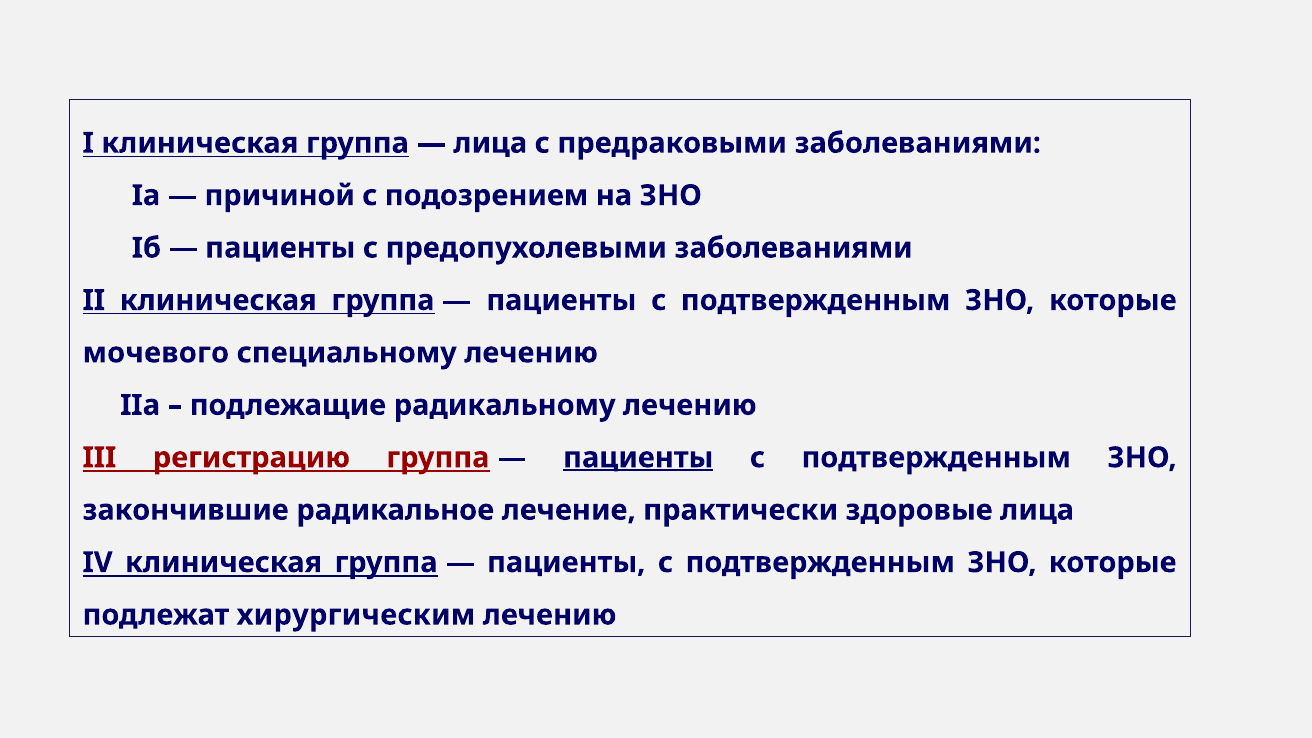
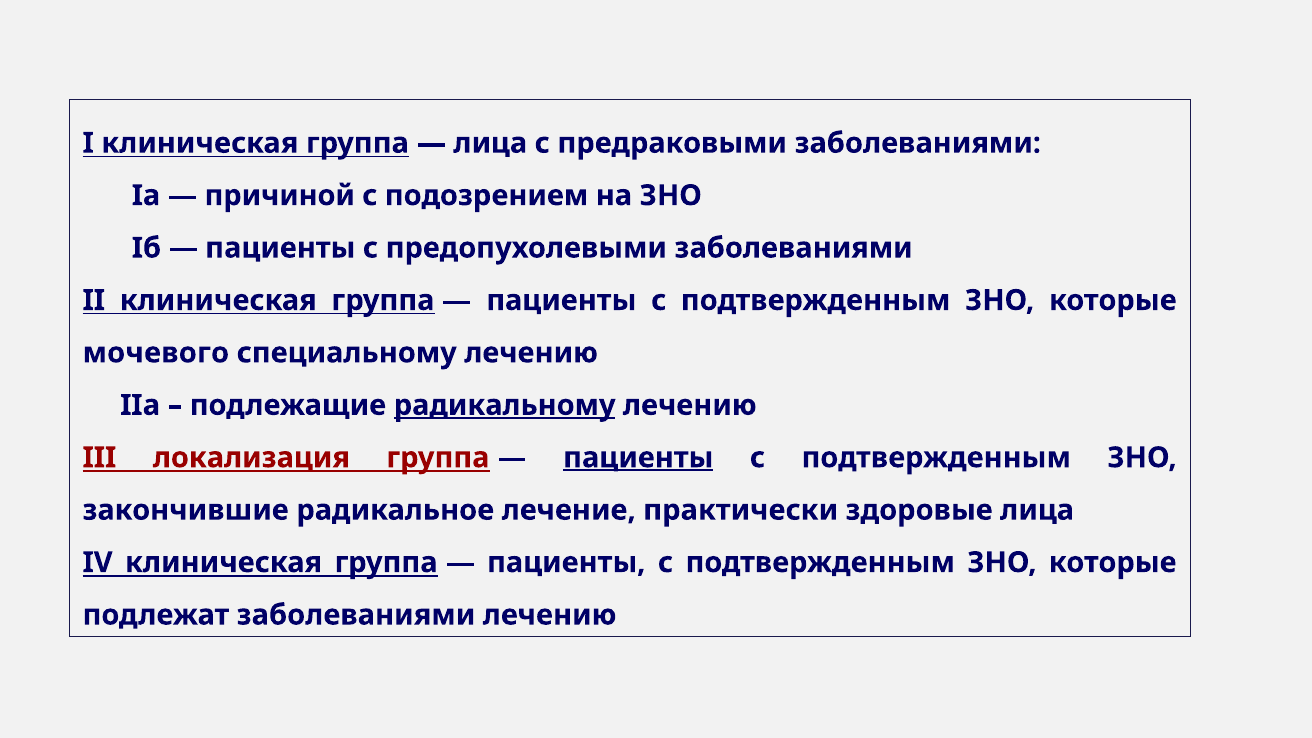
радикальному underline: none -> present
регистрацию: регистрацию -> локализация
подлежат хирургическим: хирургическим -> заболеваниями
